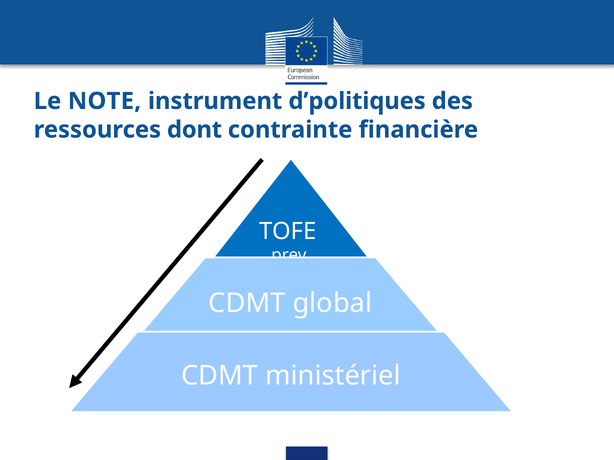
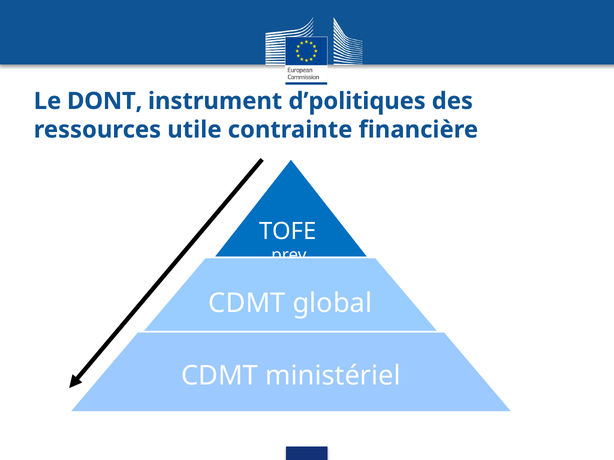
NOTE: NOTE -> DONT
dont: dont -> utile
